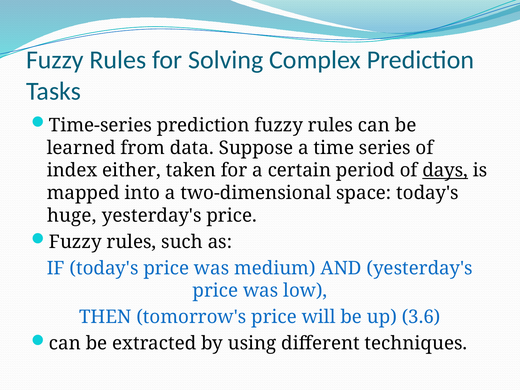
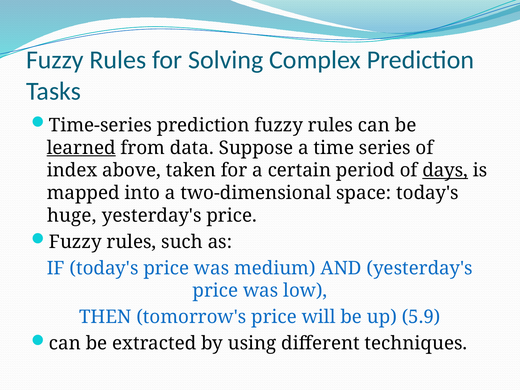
learned underline: none -> present
either: either -> above
3.6: 3.6 -> 5.9
